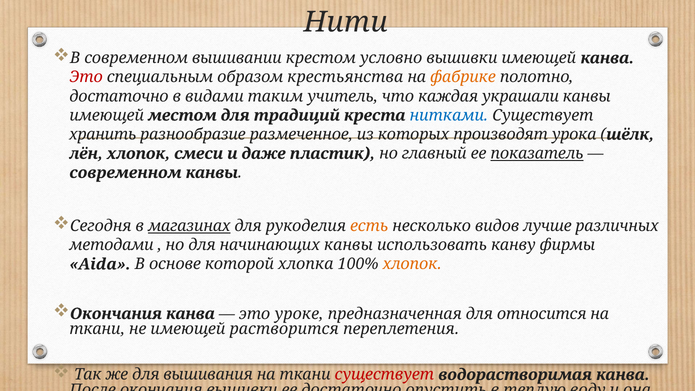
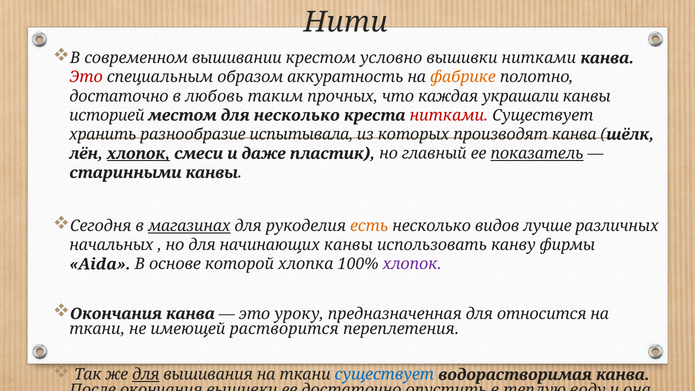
вышивки имеющей: имеющей -> нитками
крестьянства: крестьянства -> аккуратность
видами: видами -> любовь
учитель: учитель -> прочных
имеющей at (107, 115): имеющей -> историей
для традиций: традиций -> несколько
нитками at (449, 115) colour: blue -> red
размеченное: размеченное -> испытывала
производят урока: урока -> канва
хлопок at (138, 154) underline: none -> present
современном at (125, 173): современном -> старинными
методами: методами -> начальных
хлопок at (412, 264) colour: orange -> purple
уроке: уроке -> уроку
для at (146, 375) underline: none -> present
существует at (384, 375) colour: red -> blue
